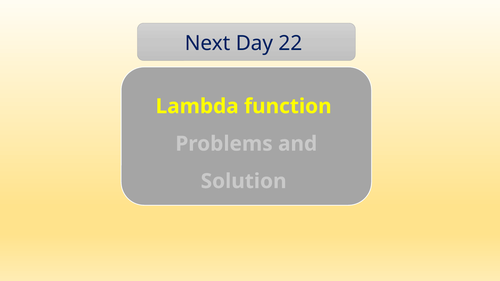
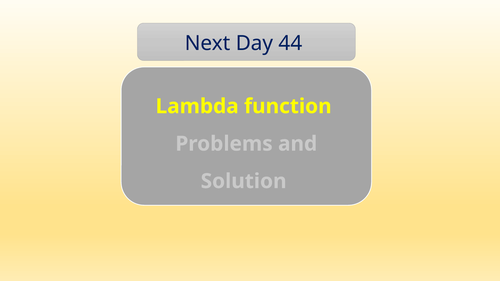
22: 22 -> 44
